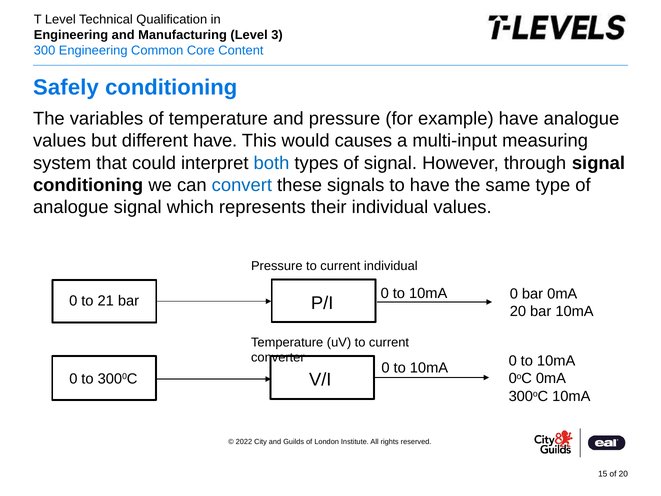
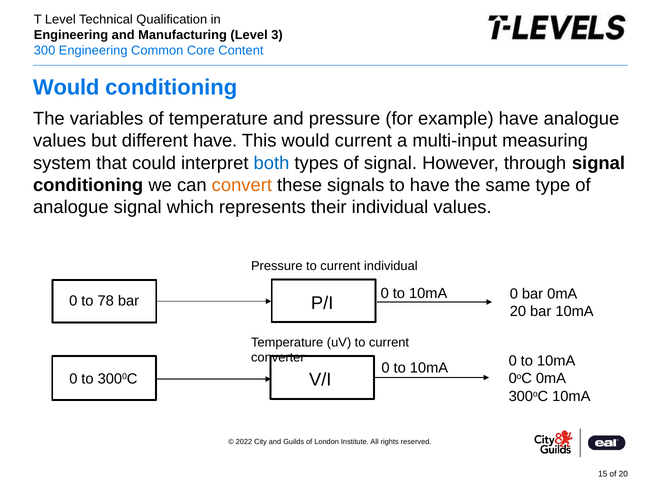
Safely at (66, 88): Safely -> Would
would causes: causes -> current
convert colour: blue -> orange
21: 21 -> 78
